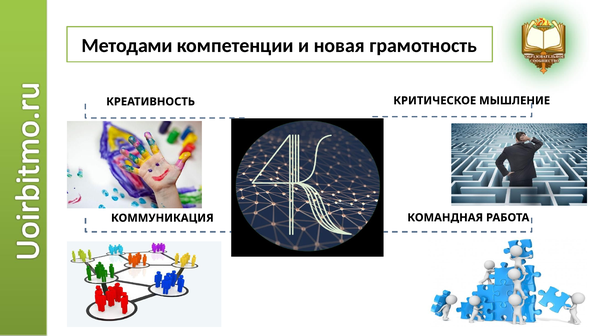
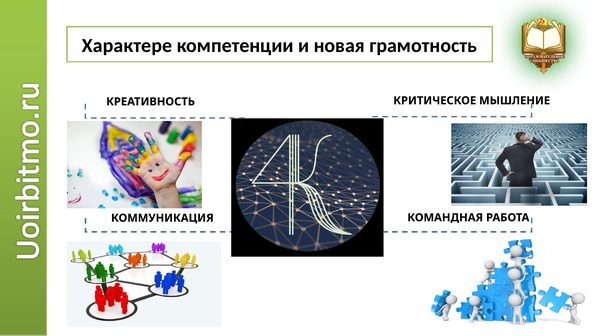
Методами: Методами -> Характере
